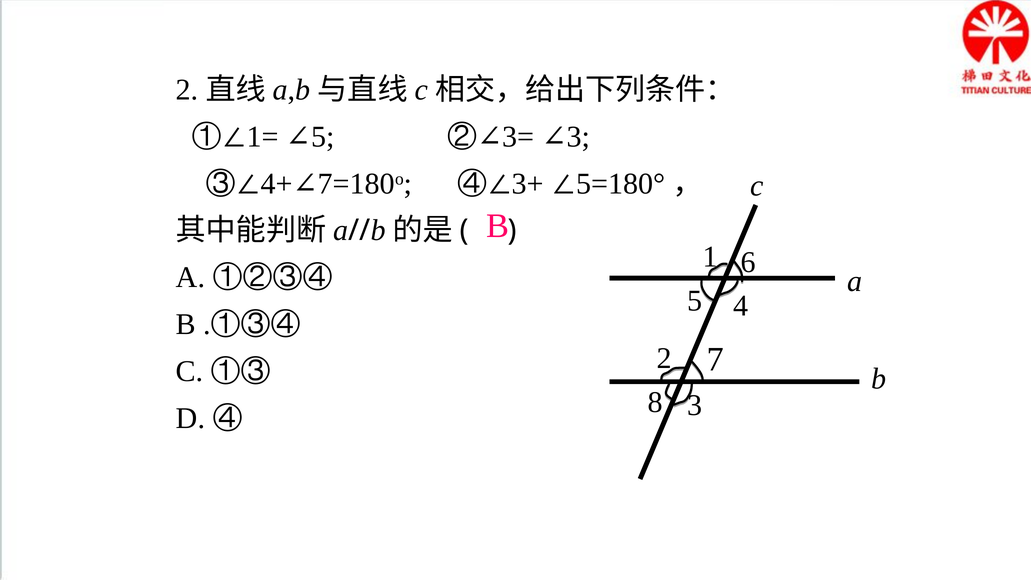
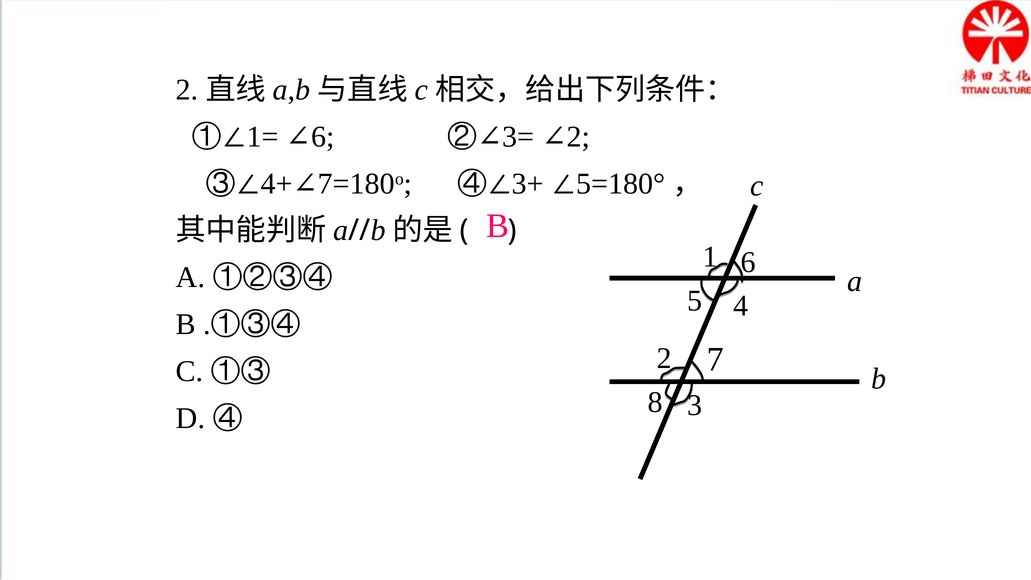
5 at (323, 137): 5 -> 6
3 at (578, 137): 3 -> 2
